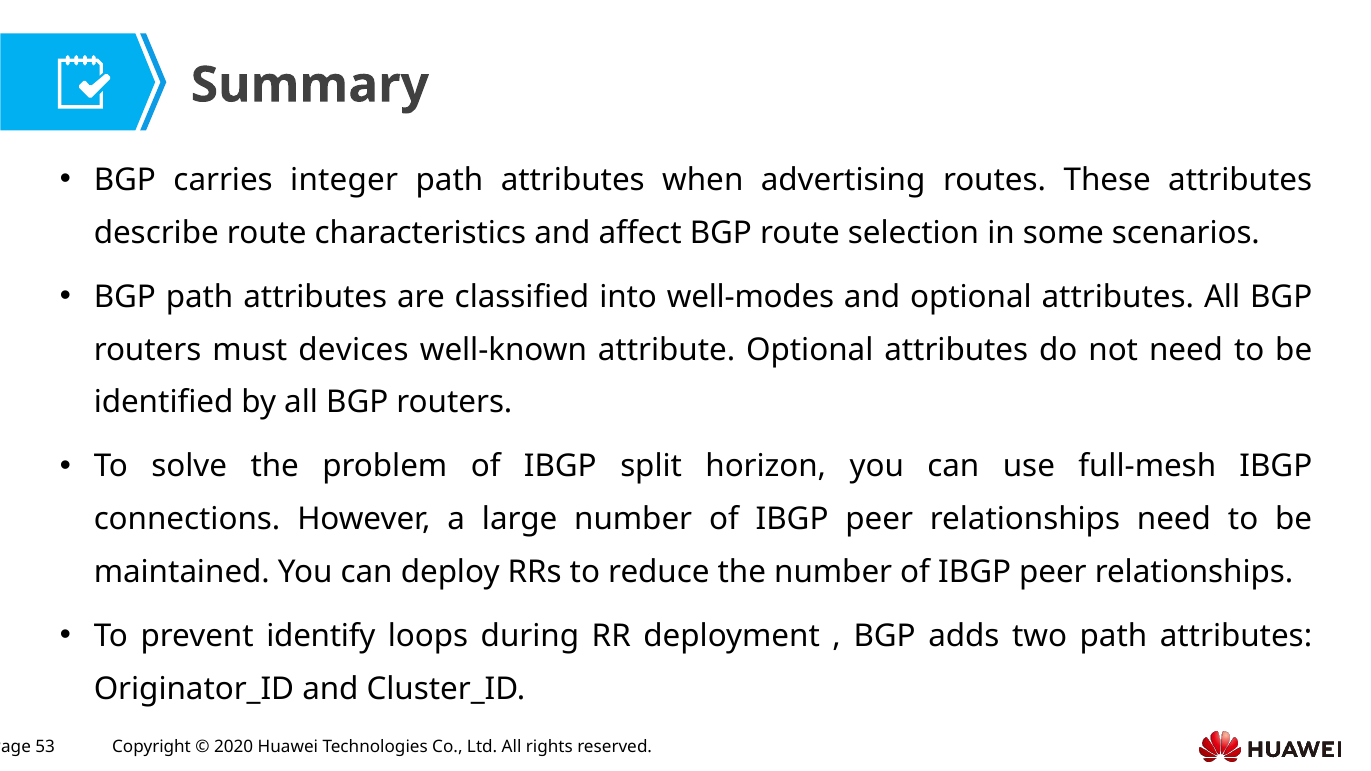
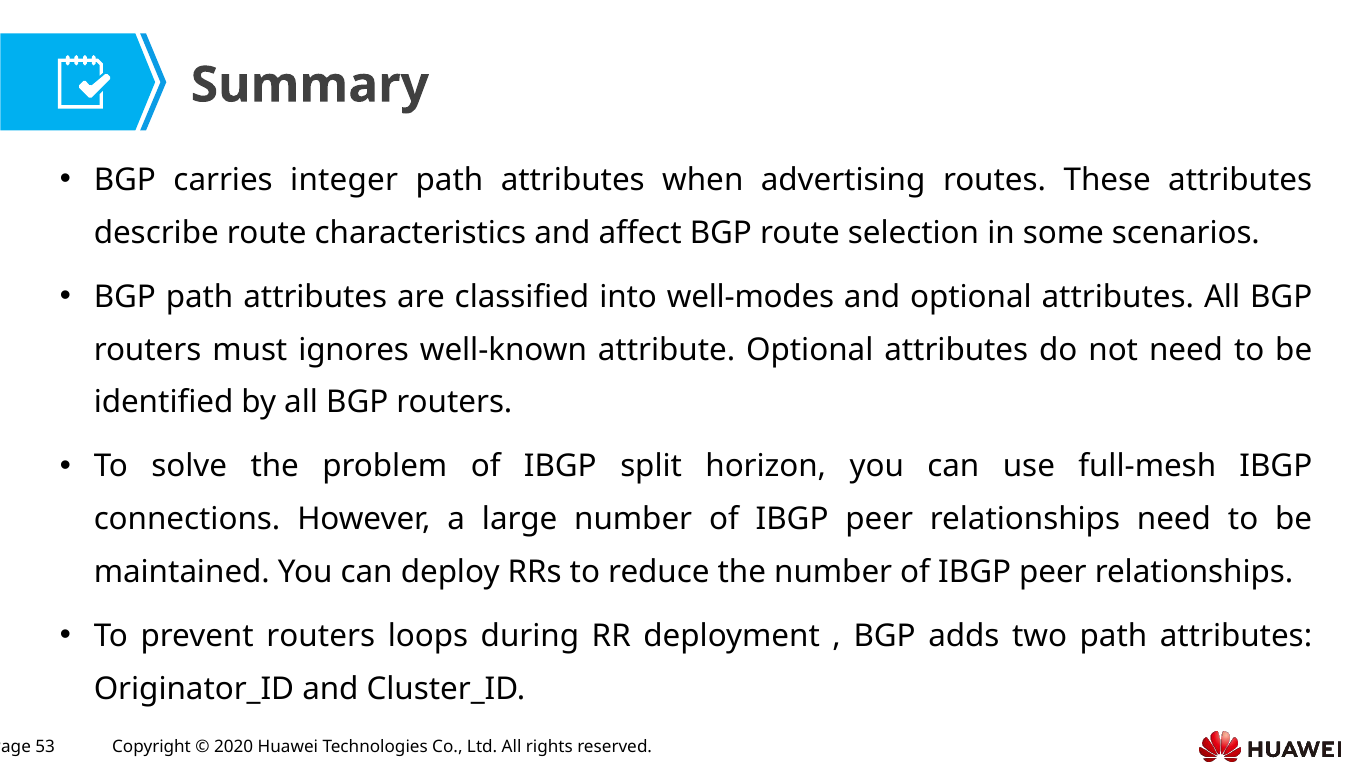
devices: devices -> ignores
prevent identify: identify -> routers
